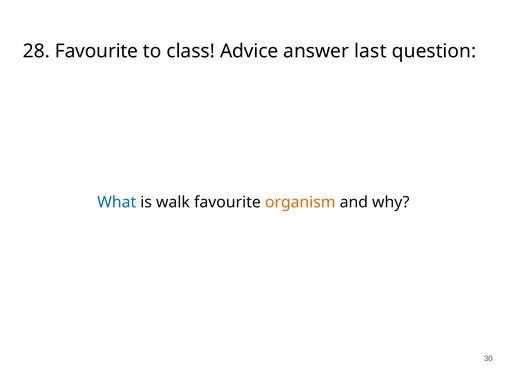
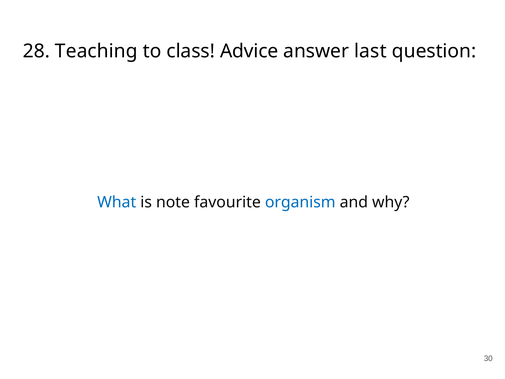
28 Favourite: Favourite -> Teaching
walk: walk -> note
organism colour: orange -> blue
